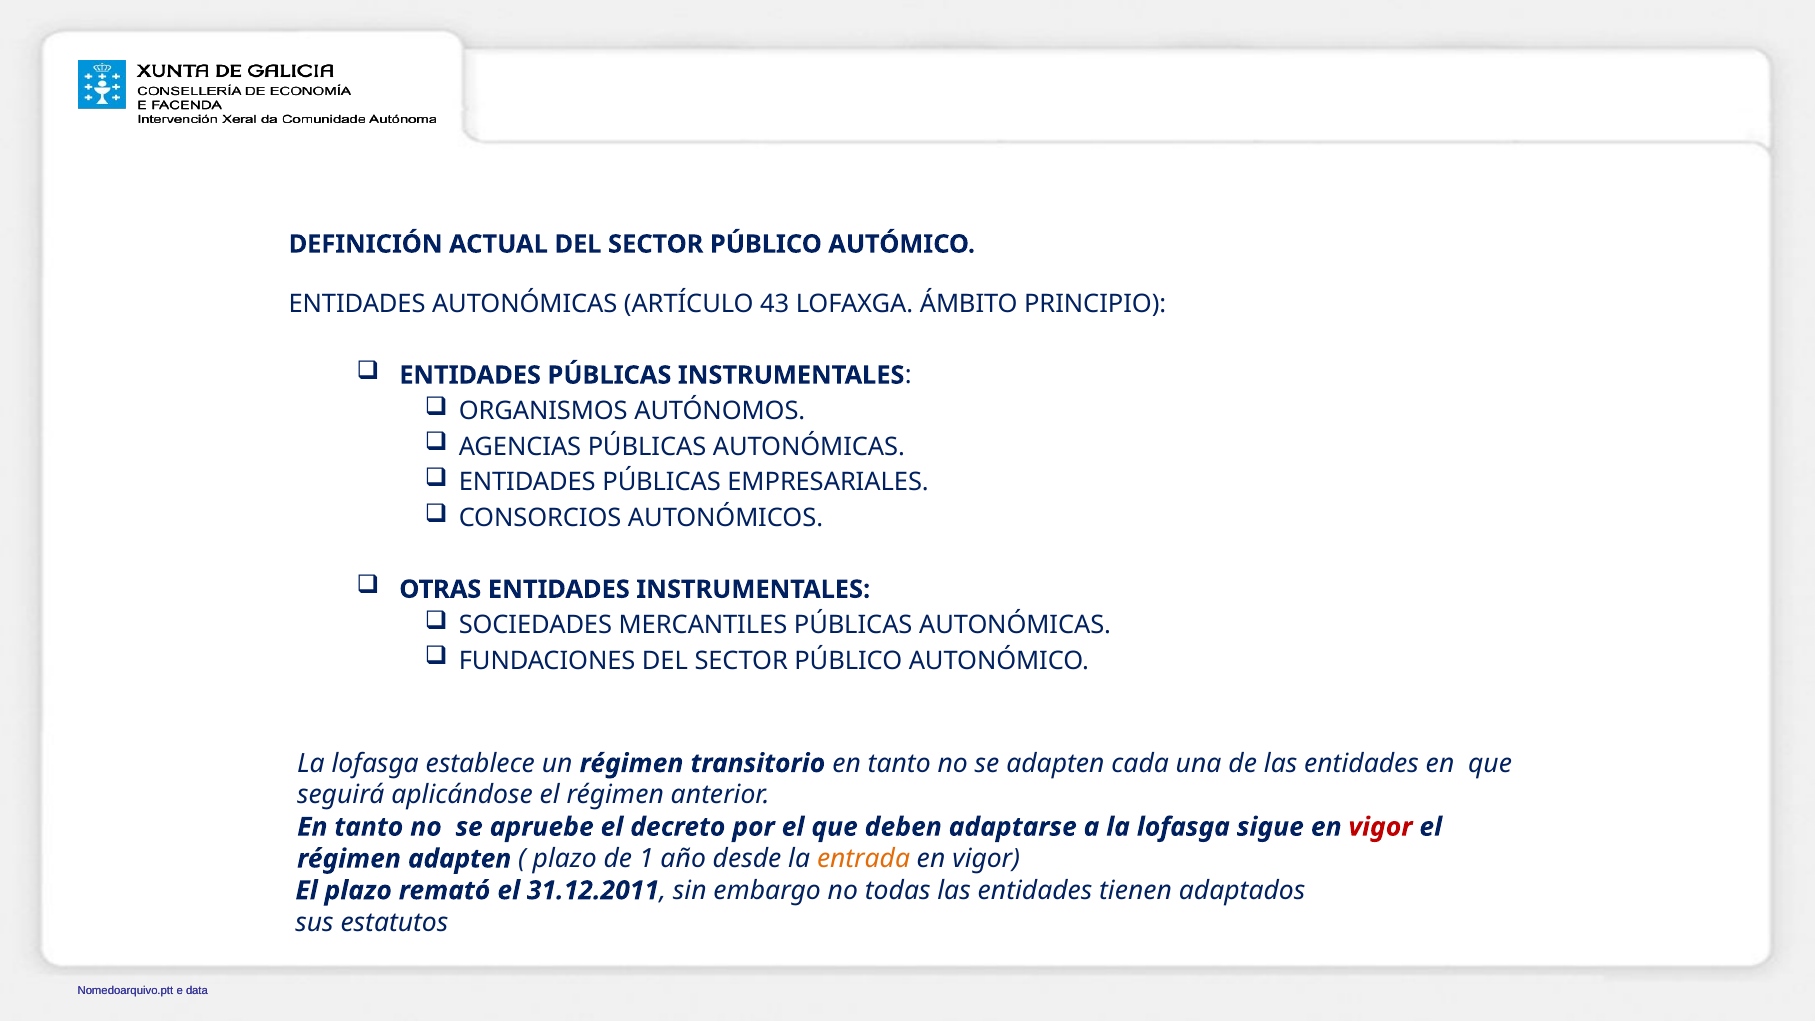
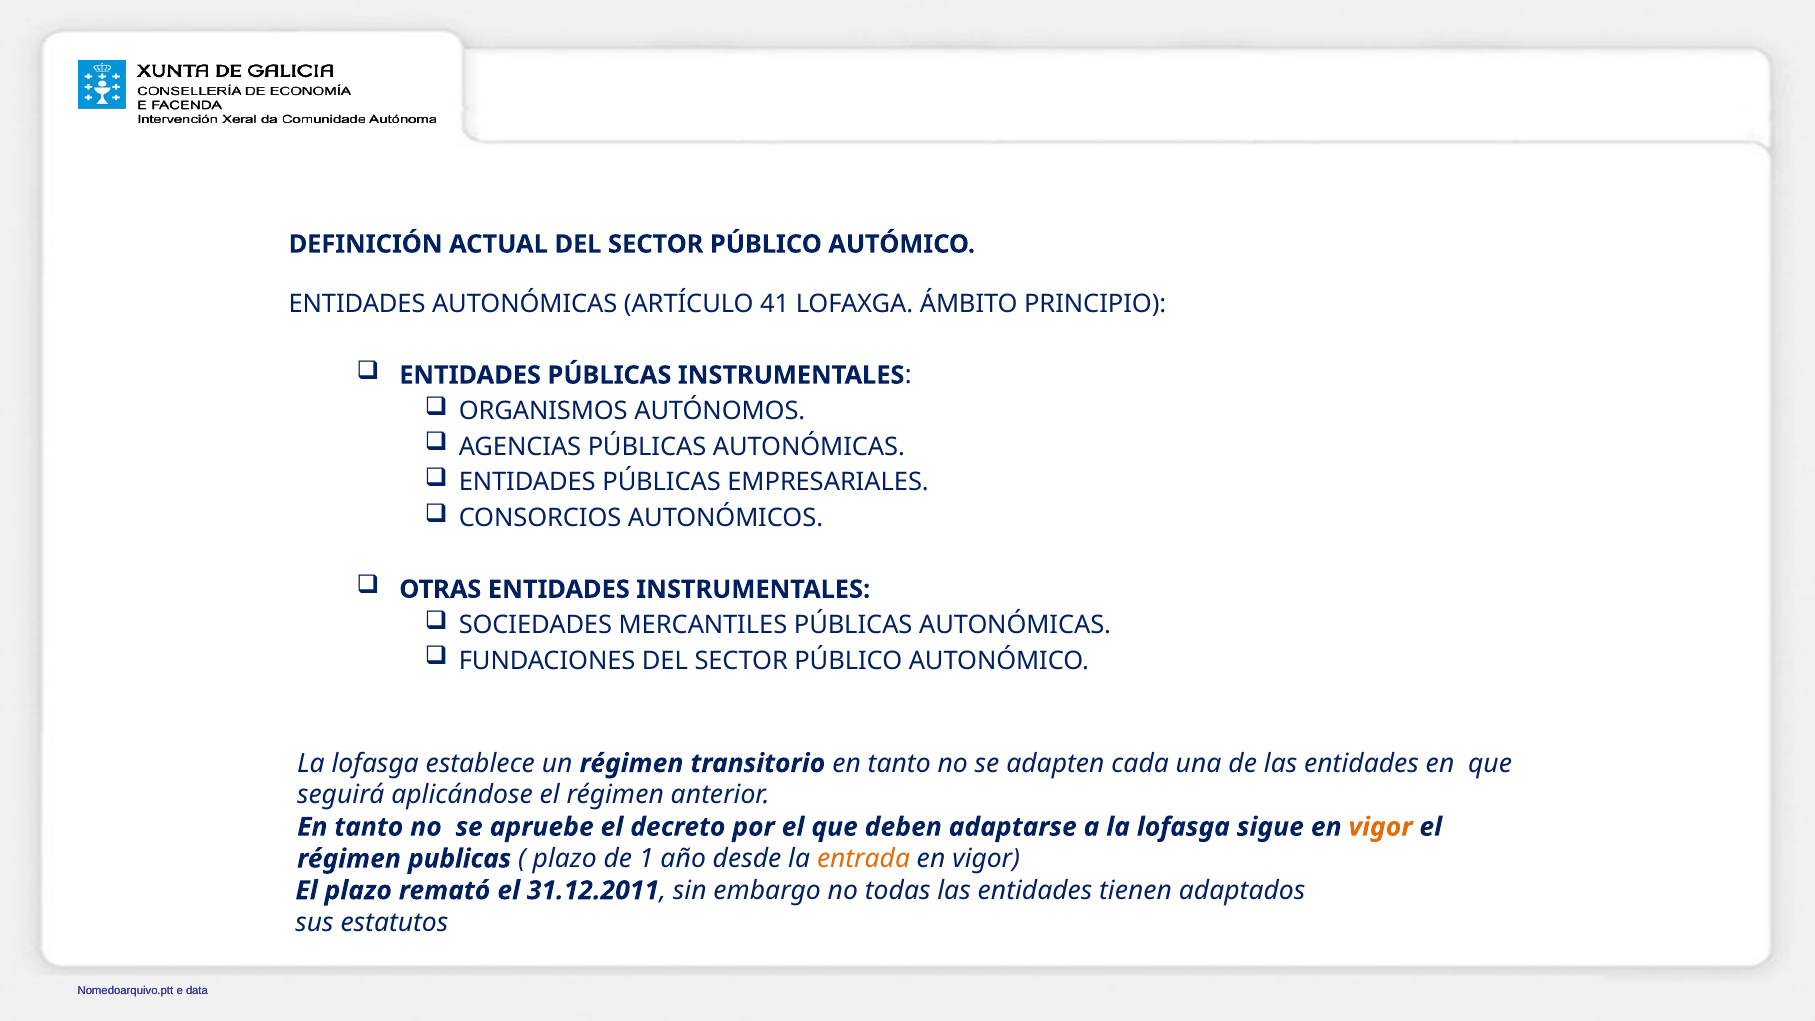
43: 43 -> 41
vigor at (1380, 827) colour: red -> orange
régimen adapten: adapten -> publicas
